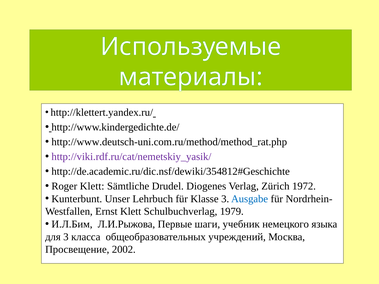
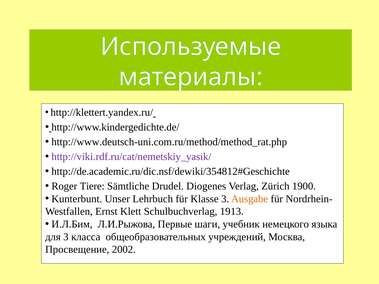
Roger Klett: Klett -> Tiere
1972: 1972 -> 1900
Ausgabe colour: blue -> orange
1979: 1979 -> 1913
